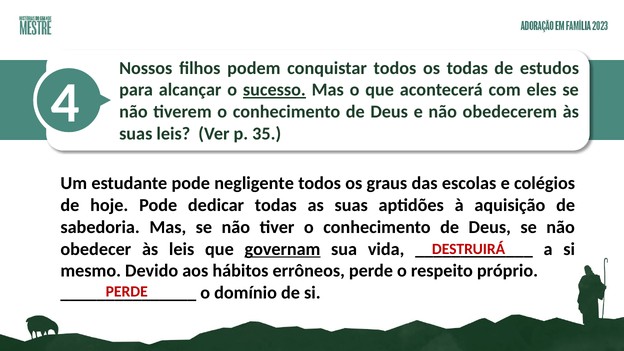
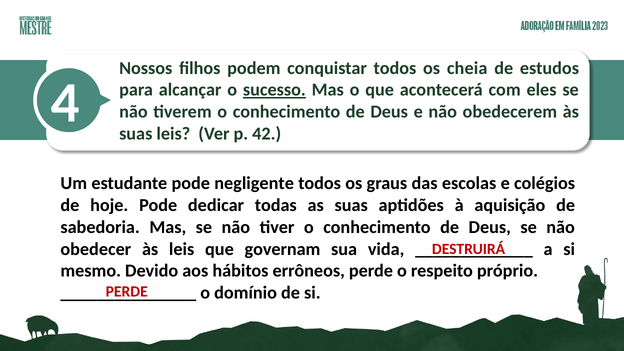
os todas: todas -> cheia
35: 35 -> 42
governam underline: present -> none
